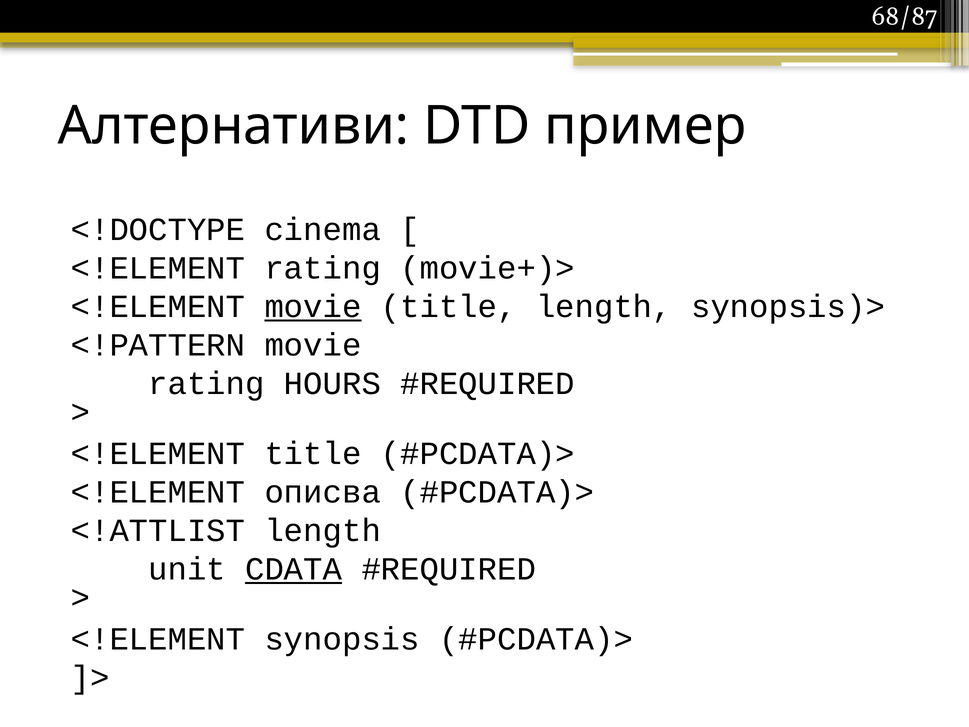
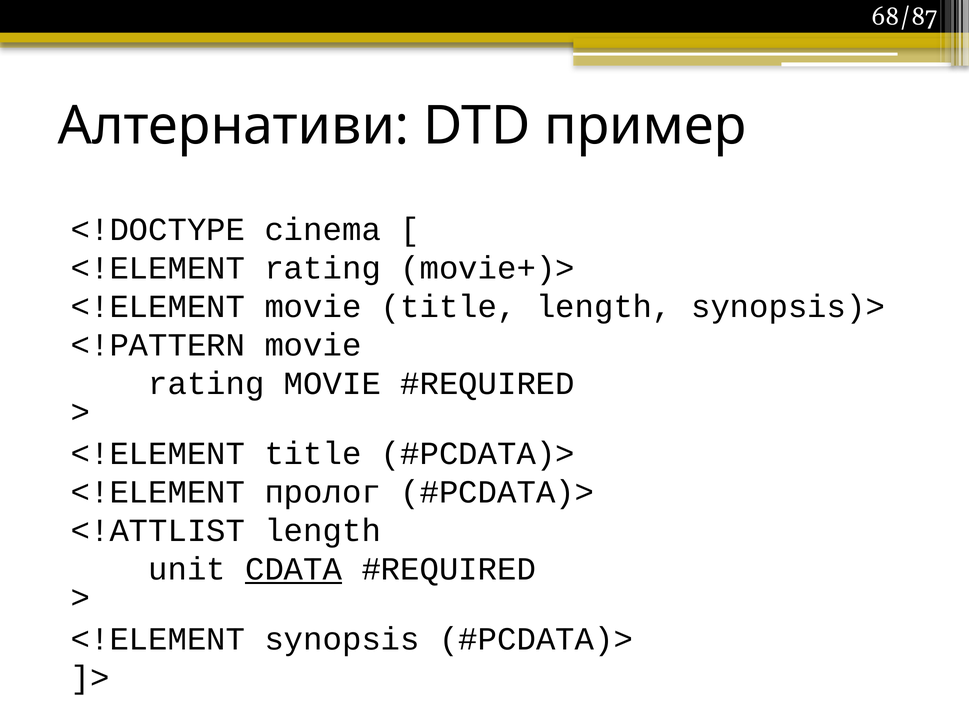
movie at (313, 307) underline: present -> none
rating HOURS: HOURS -> MOVIE
описва: описва -> пролог
